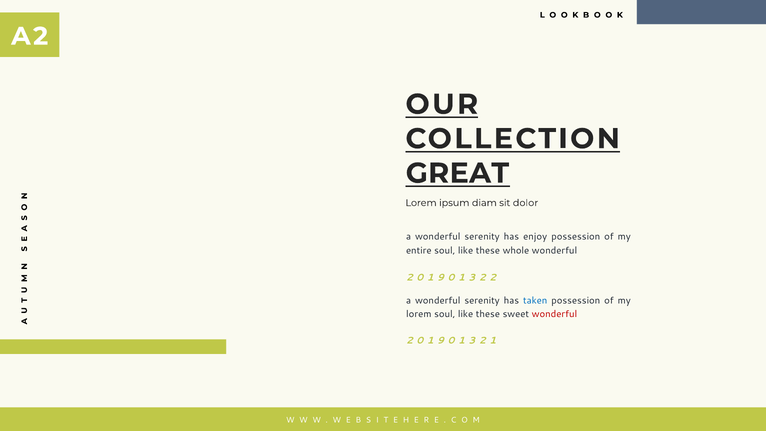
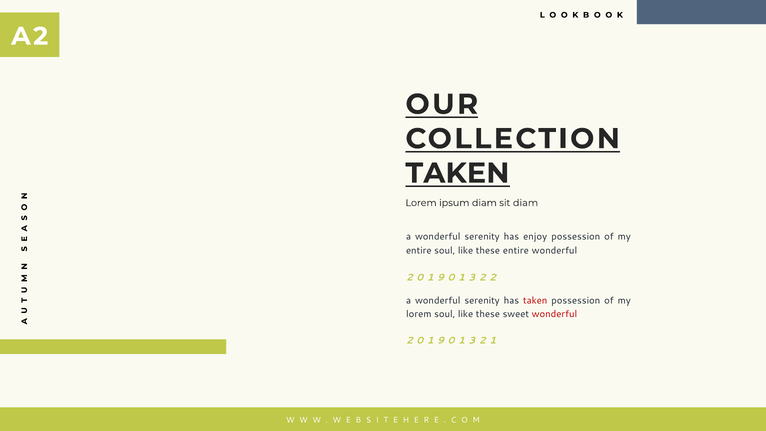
GREAT at (457, 173): GREAT -> TAKEN
sit dolor: dolor -> diam
these whole: whole -> entire
taken at (535, 300) colour: blue -> red
